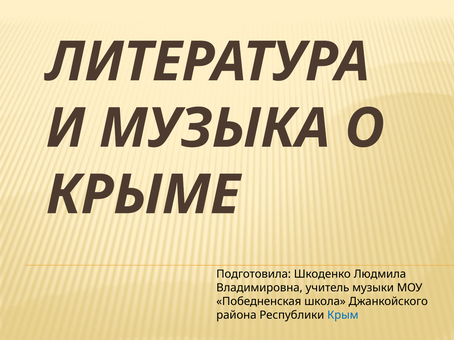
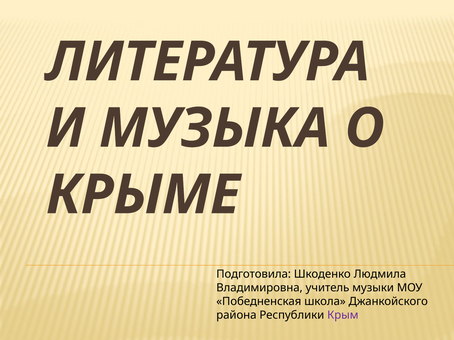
Крым colour: blue -> purple
